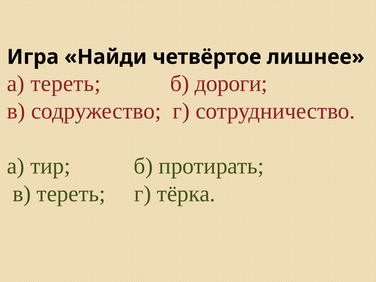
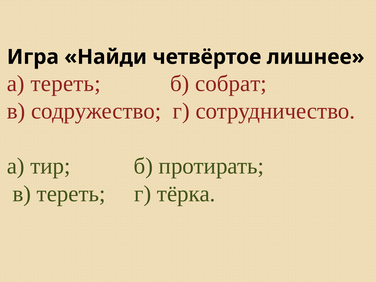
дороги: дороги -> собрат
